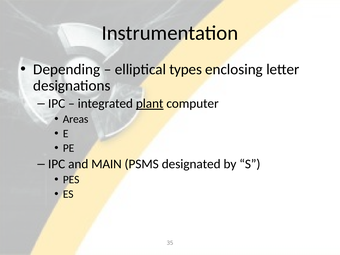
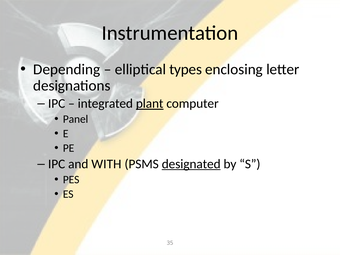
Areas: Areas -> Panel
MAIN: MAIN -> WITH
designated underline: none -> present
